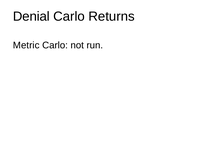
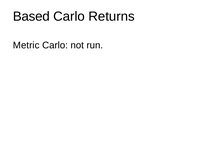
Denial: Denial -> Based
